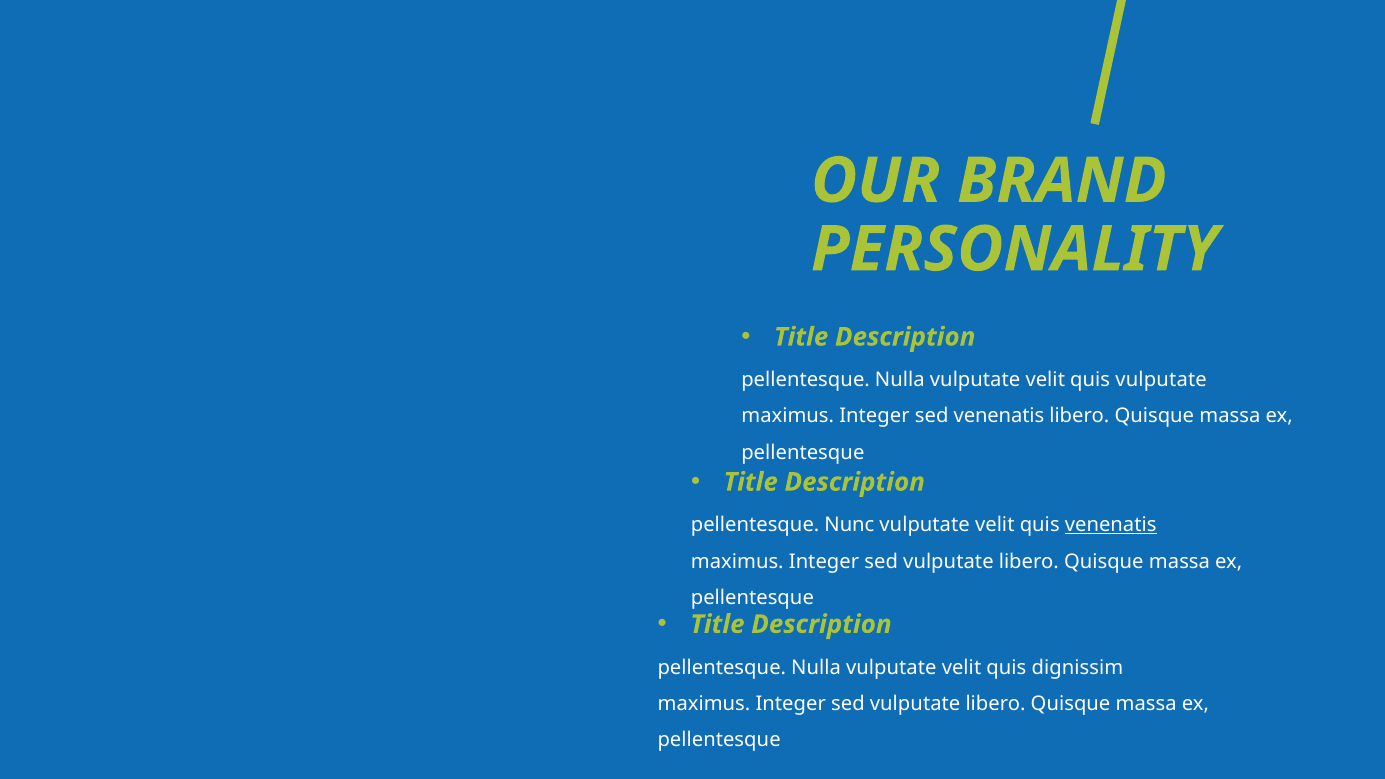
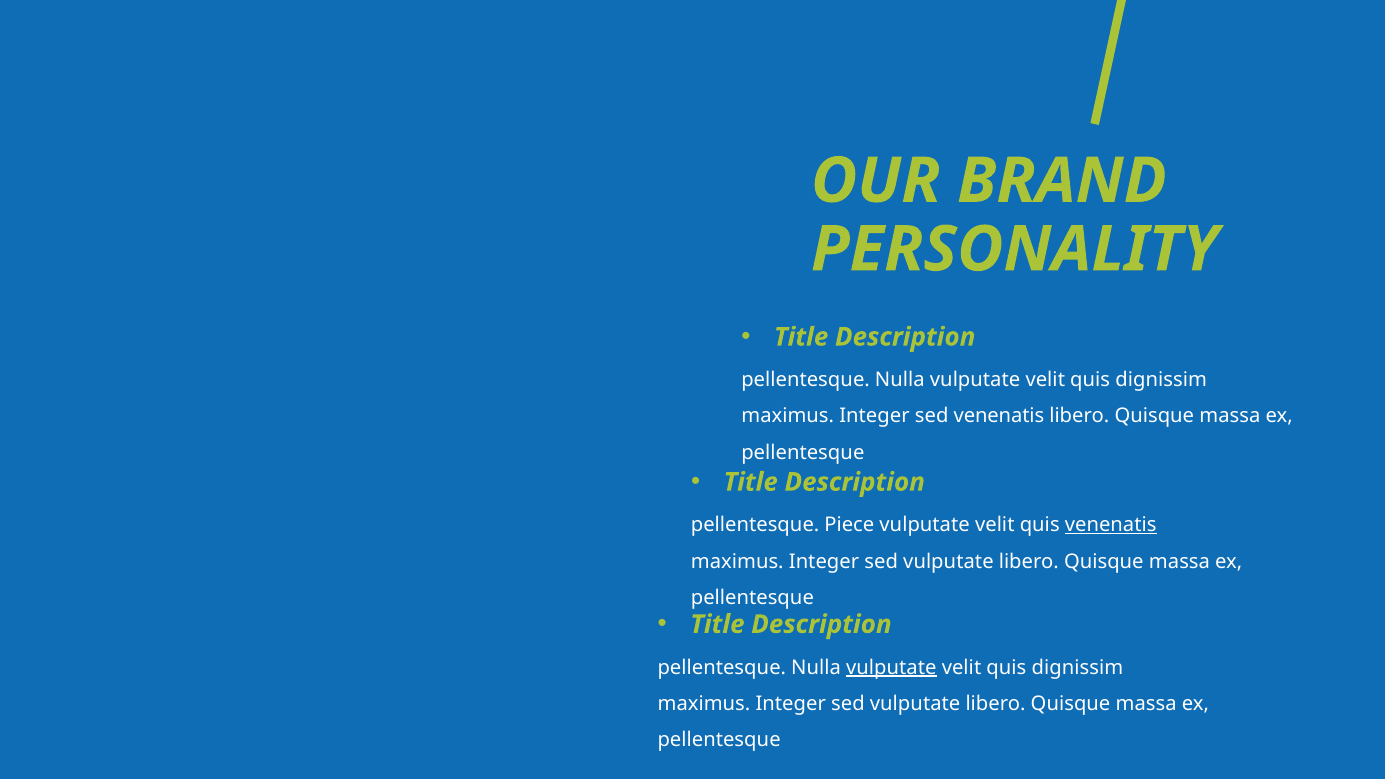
vulputate at (1161, 380): vulputate -> dignissim
Nunc: Nunc -> Piece
vulputate at (891, 667) underline: none -> present
